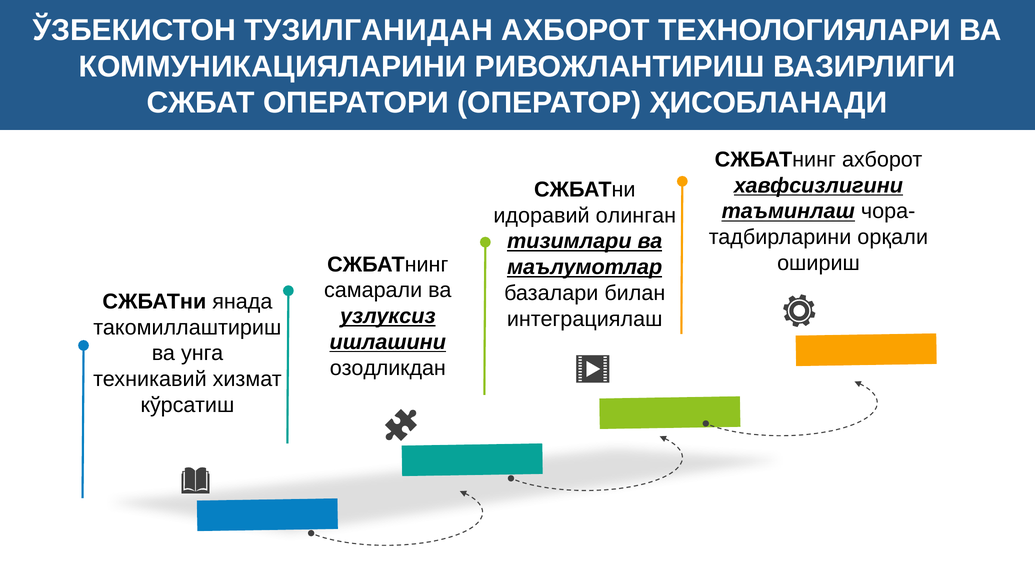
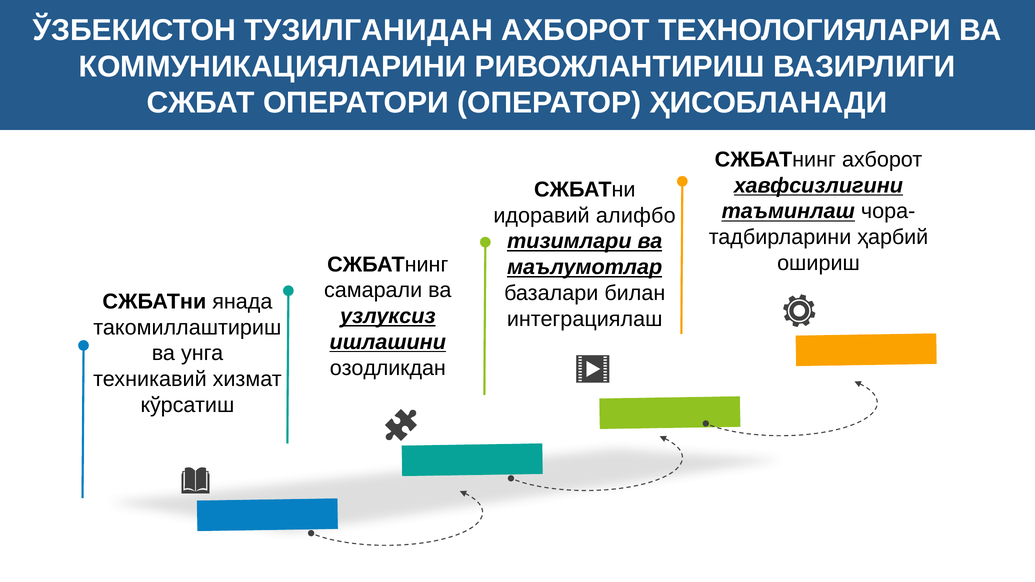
олинган: олинган -> алифбо
орқали: орқали -> ҳарбий
